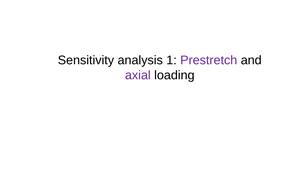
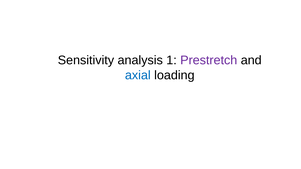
axial colour: purple -> blue
